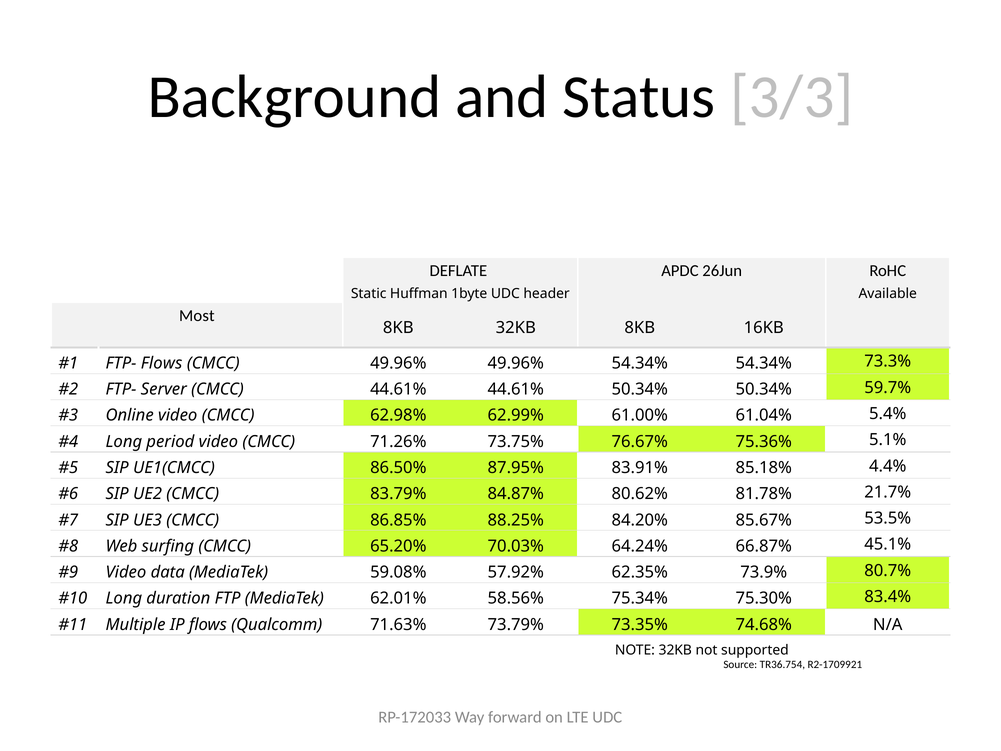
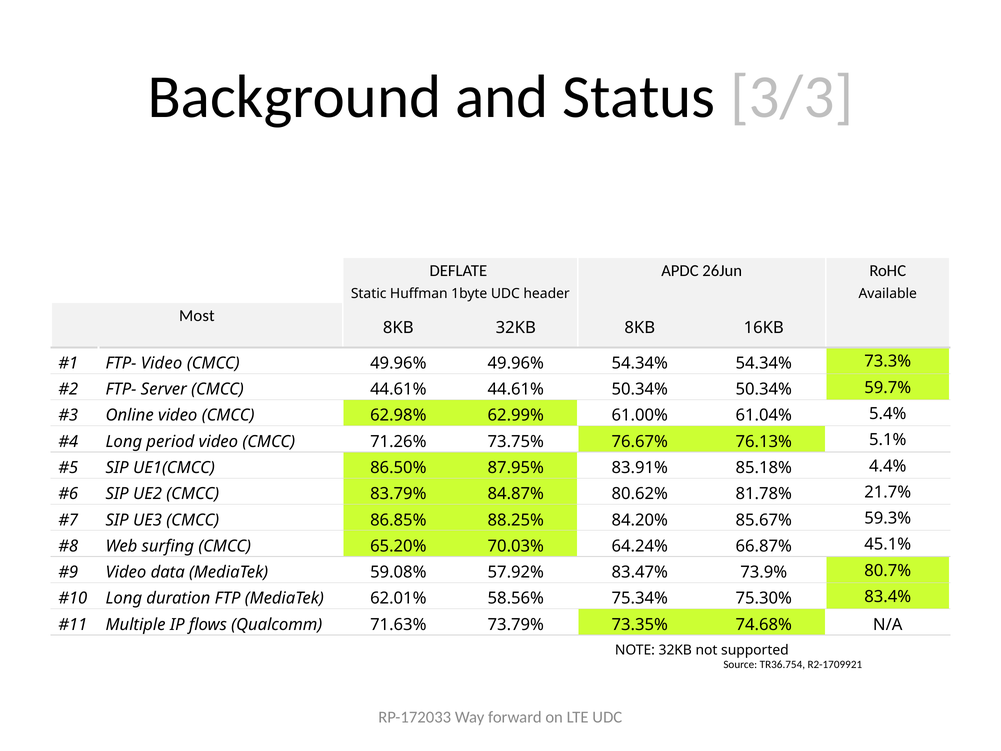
FTP- Flows: Flows -> Video
75.36%: 75.36% -> 76.13%
53.5%: 53.5% -> 59.3%
62.35%: 62.35% -> 83.47%
